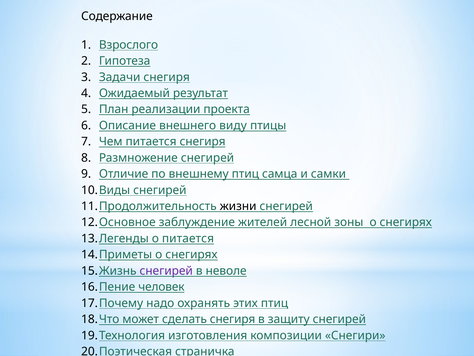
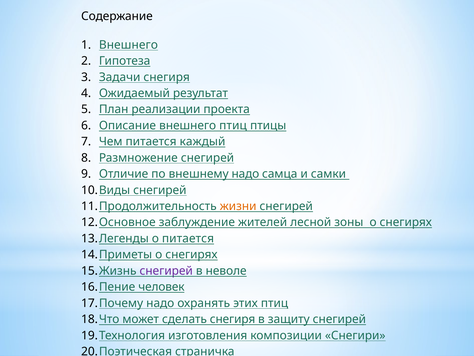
Взрослого at (129, 45): Взрослого -> Внешнего
внешнего виду: виду -> птиц
питается снегиря: снегиря -> каждый
внешнему птиц: птиц -> надо
жизни colour: black -> orange
